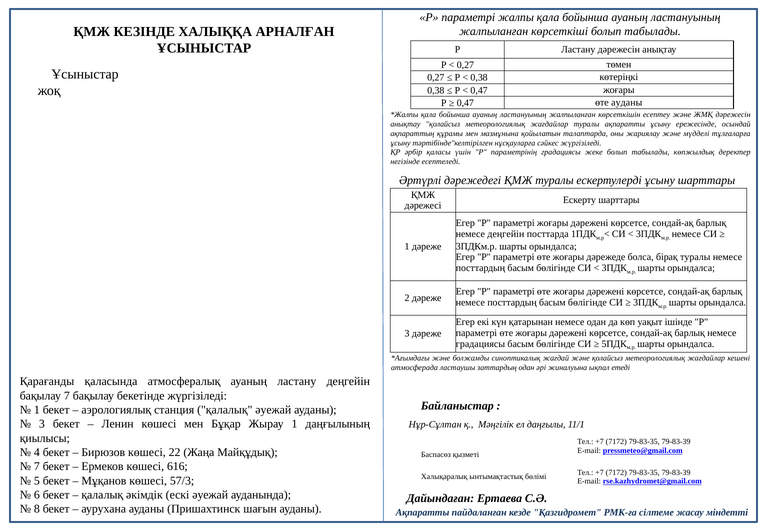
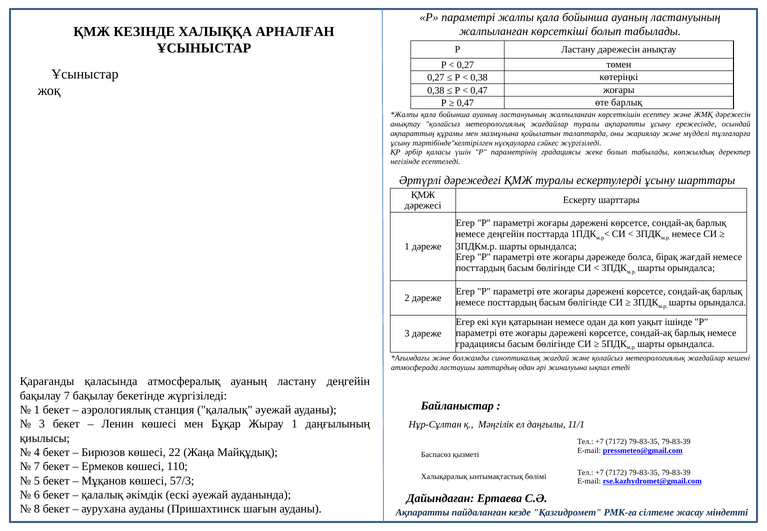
өте ауданы: ауданы -> барлық
бірақ туралы: туралы -> жағдай
616: 616 -> 110
